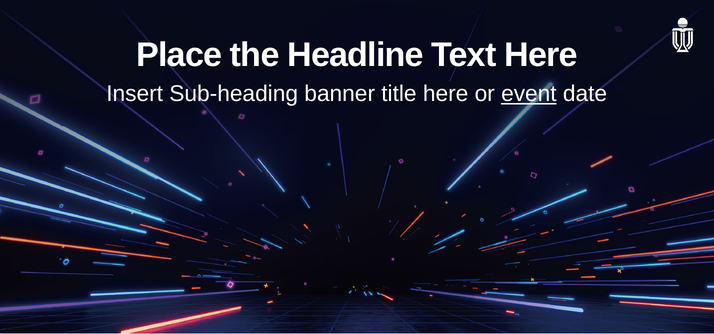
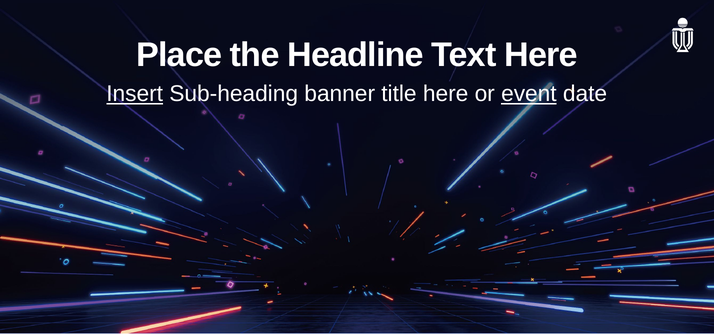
Insert underline: none -> present
